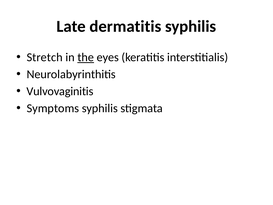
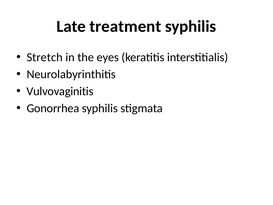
dermatitis: dermatitis -> treatment
the underline: present -> none
Symptoms: Symptoms -> Gonorrhea
